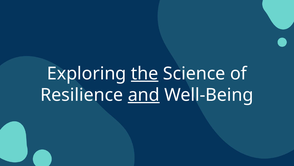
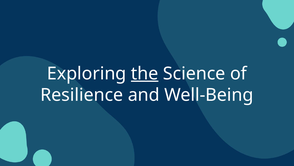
and underline: present -> none
